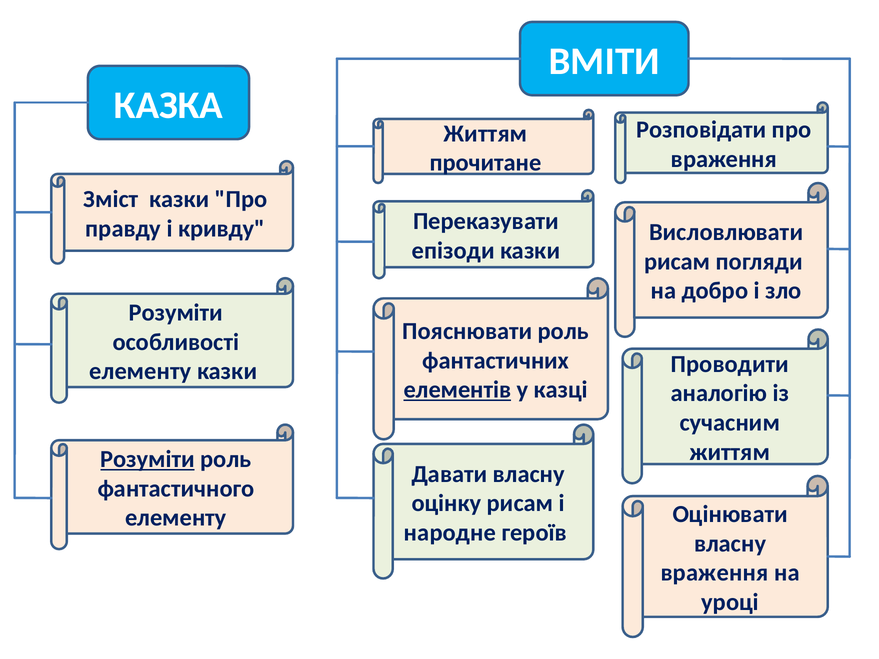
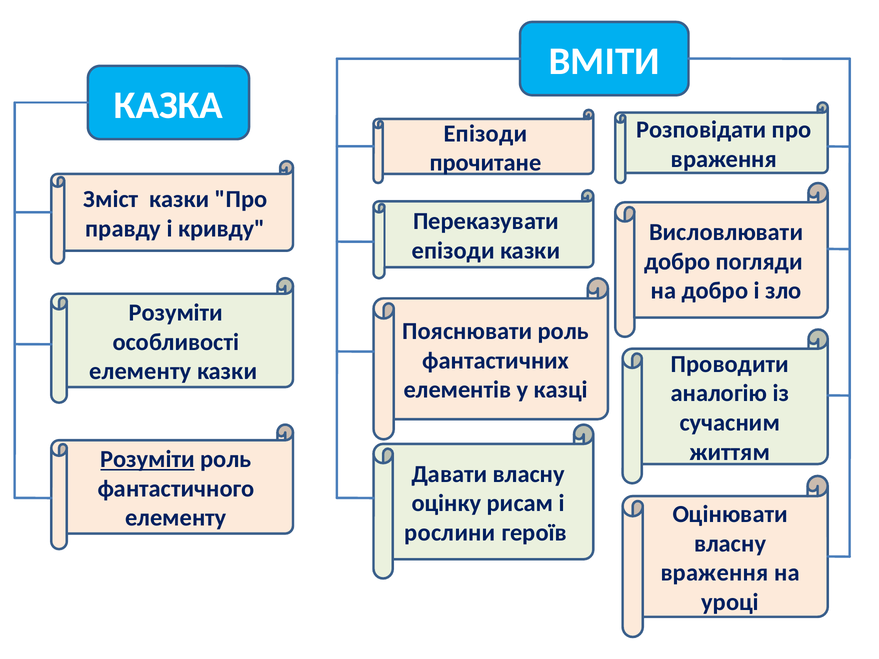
Життям at (486, 134): Життям -> Епізоди
рисам at (677, 262): рисам -> добро
елементів underline: present -> none
народне: народне -> рослини
